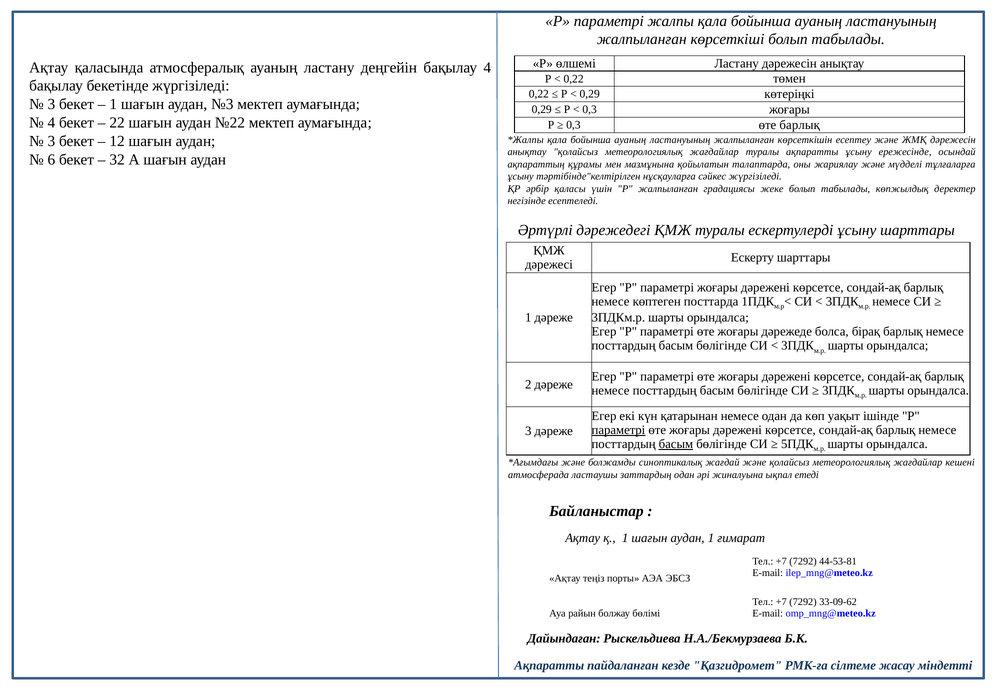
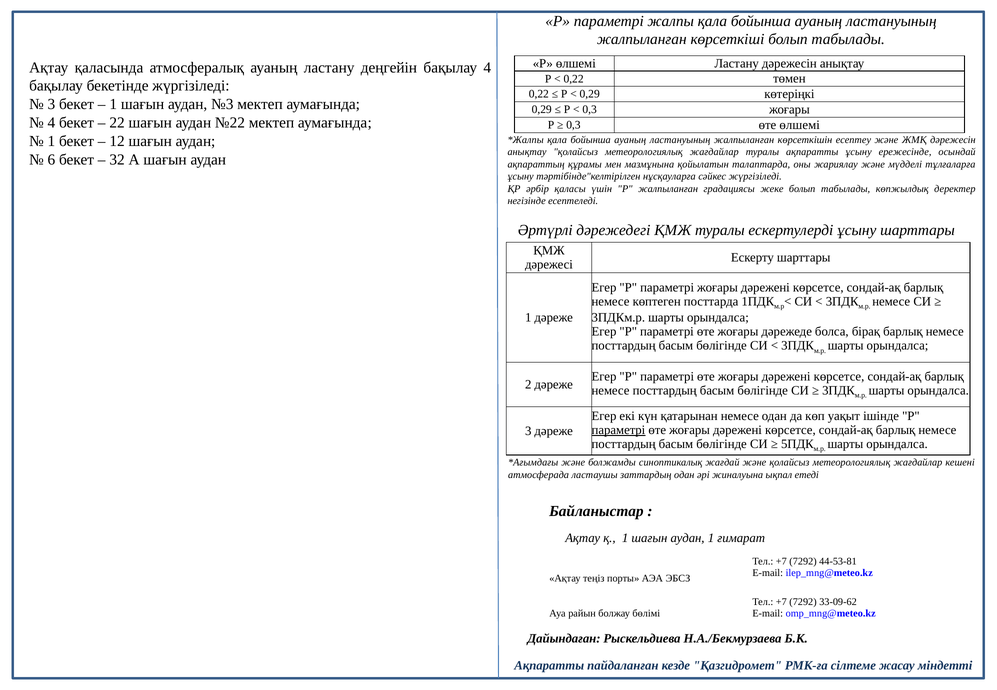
өте барлық: барлық -> өлшемі
3 at (51, 141): 3 -> 1
басым at (676, 444) underline: present -> none
